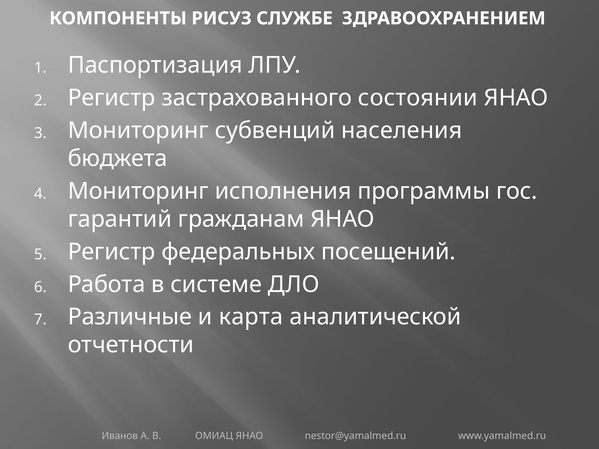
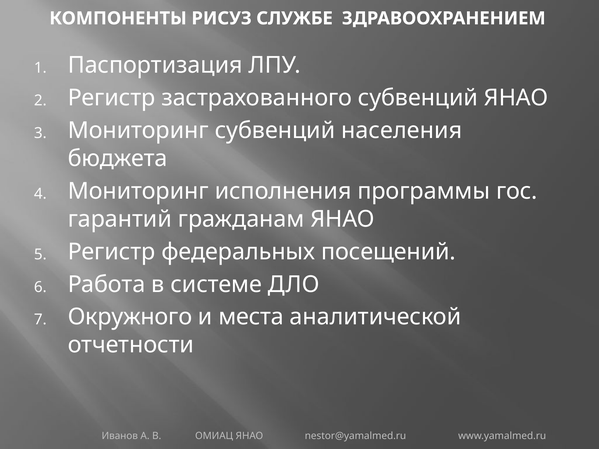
застрахованного состоянии: состоянии -> субвенций
Различные: Различные -> Окружного
карта: карта -> места
